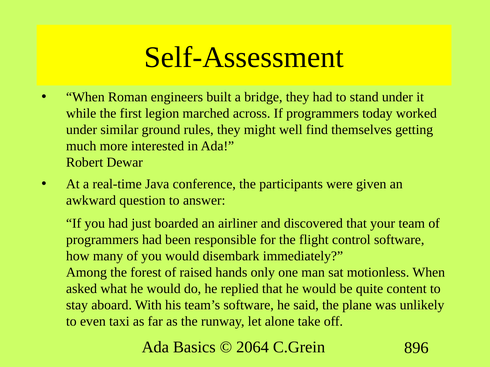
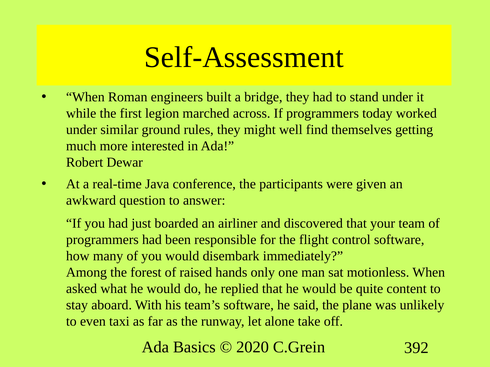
2064: 2064 -> 2020
896: 896 -> 392
